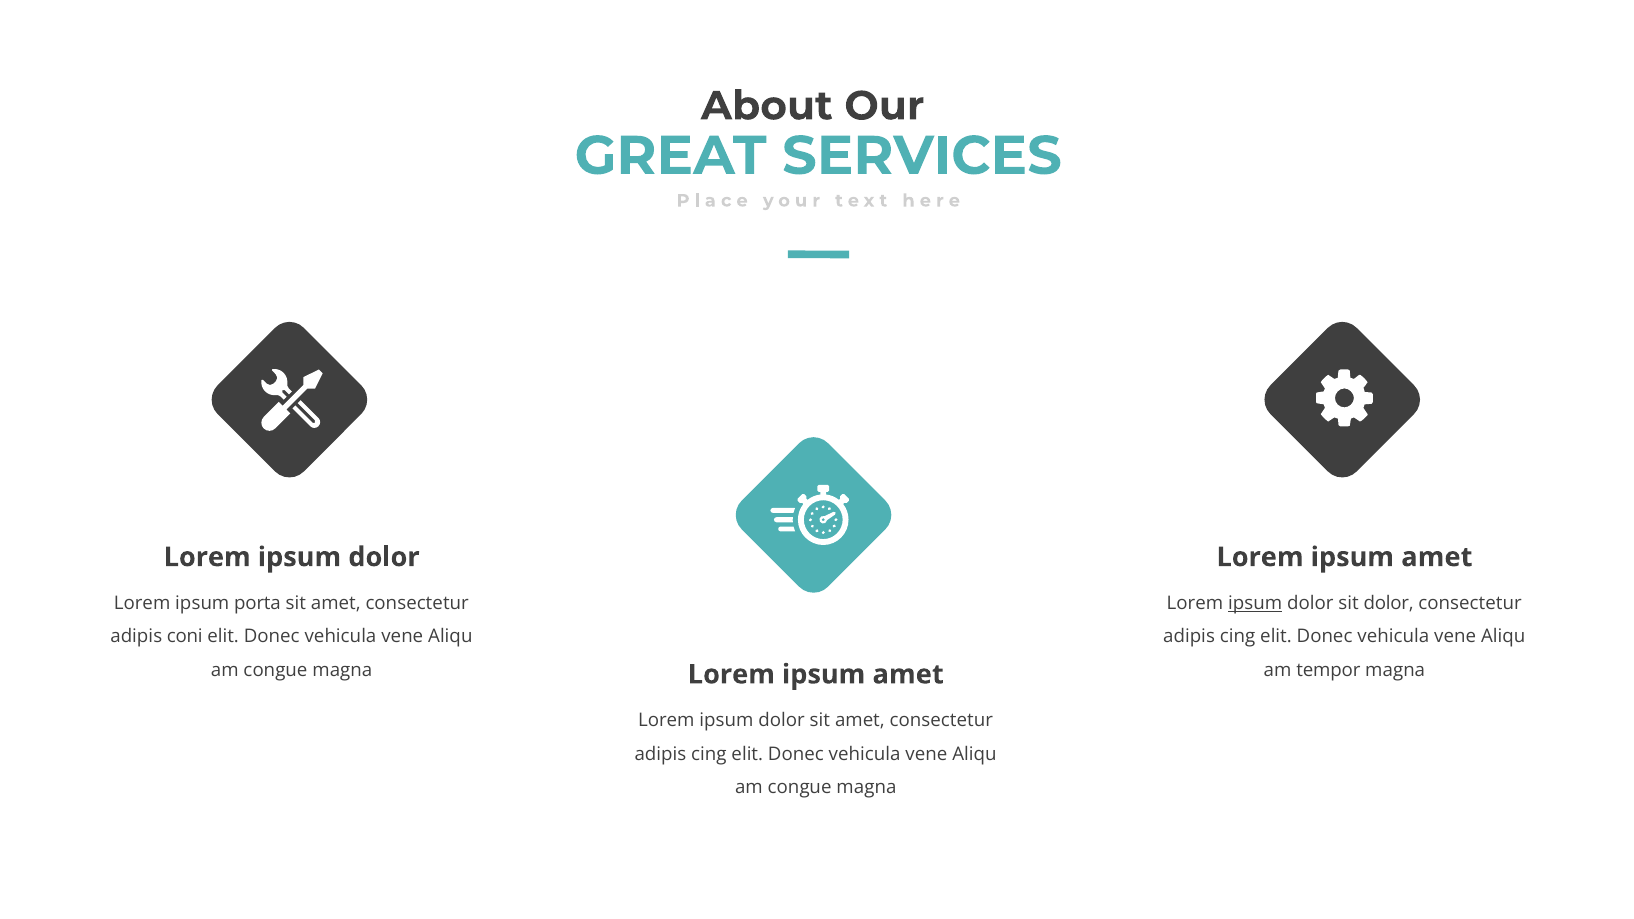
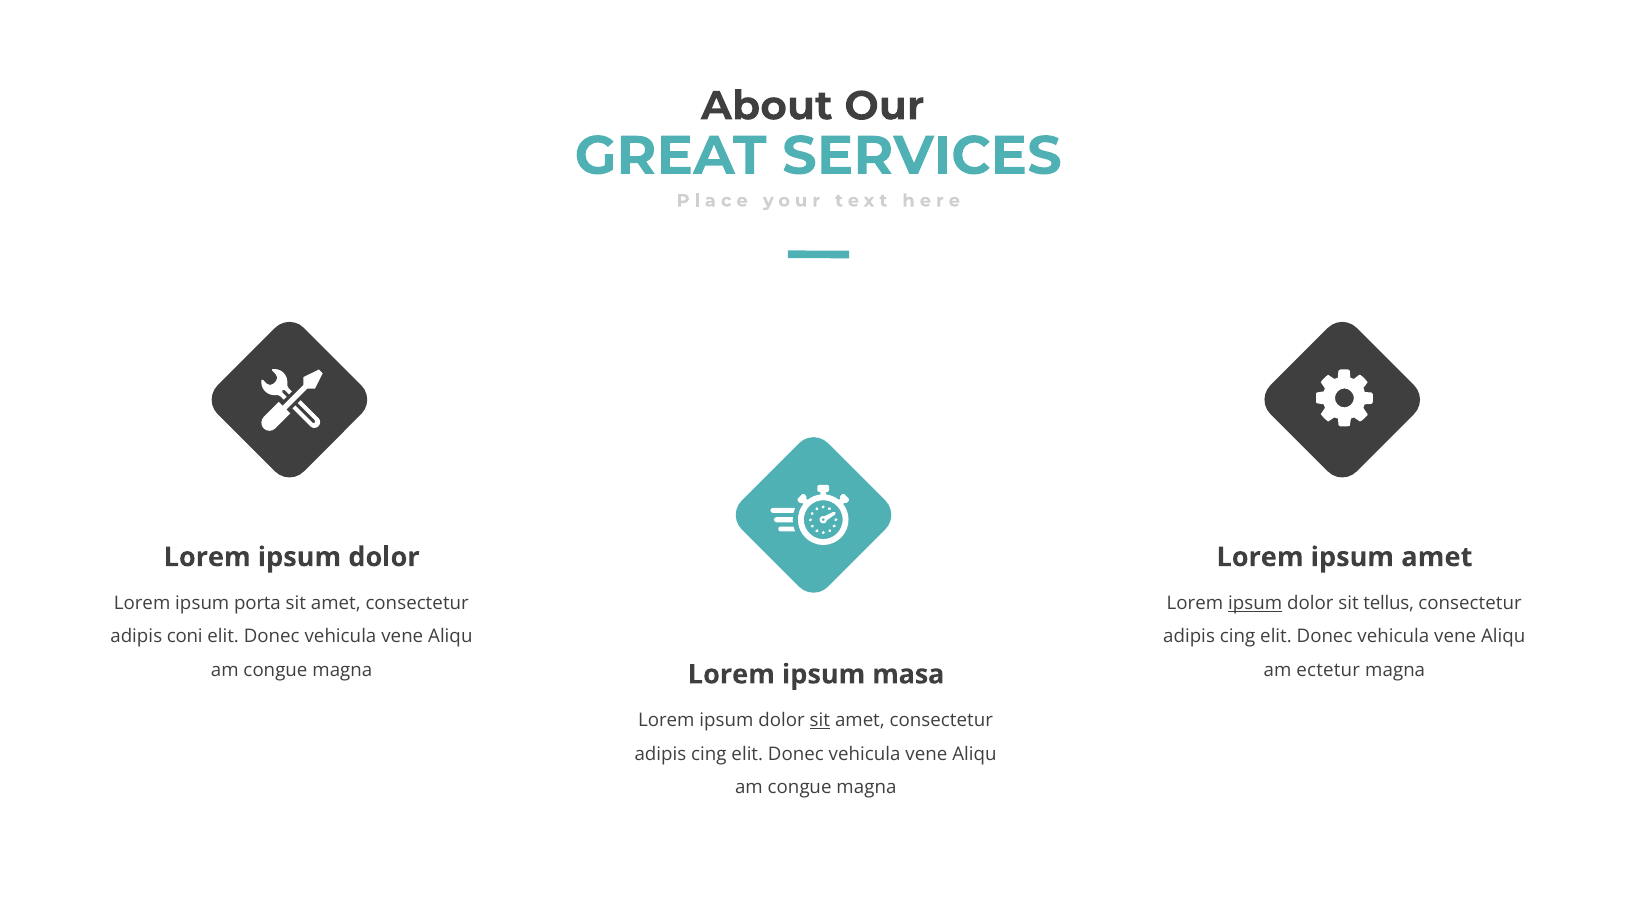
sit dolor: dolor -> tellus
amet at (908, 675): amet -> masa
tempor: tempor -> ectetur
sit at (820, 720) underline: none -> present
